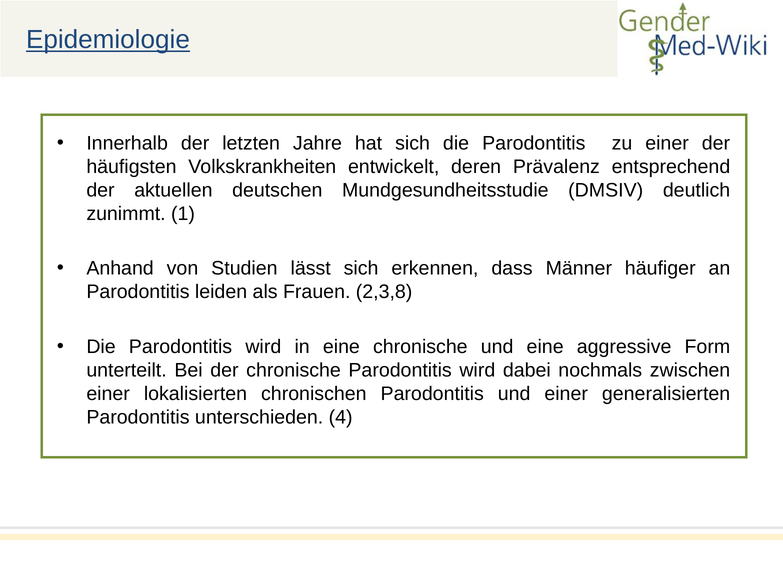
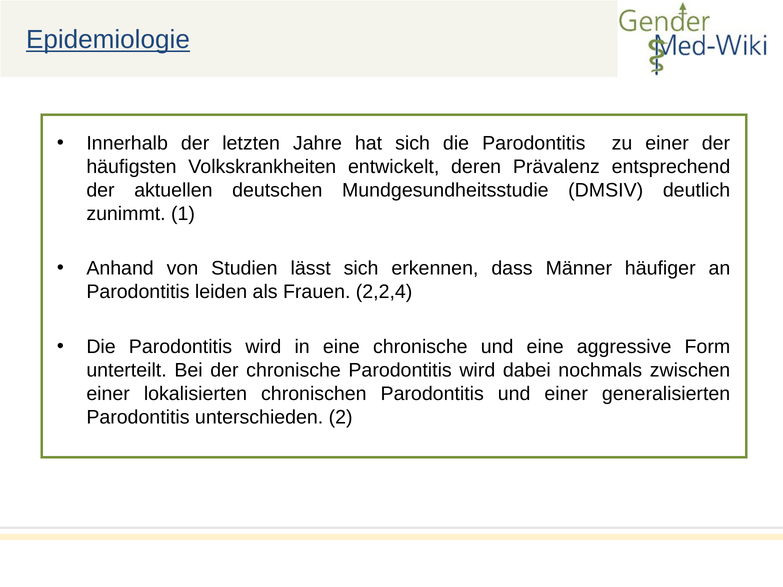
2,3,8: 2,3,8 -> 2,2,4
4: 4 -> 2
